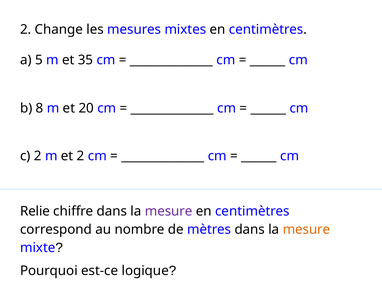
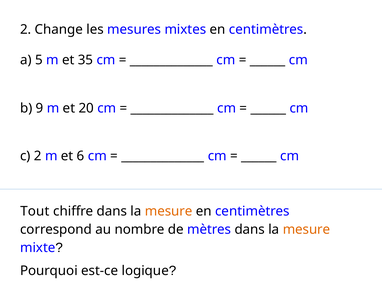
8: 8 -> 9
et 2: 2 -> 6
Relie: Relie -> Tout
mesure at (169, 212) colour: purple -> orange
